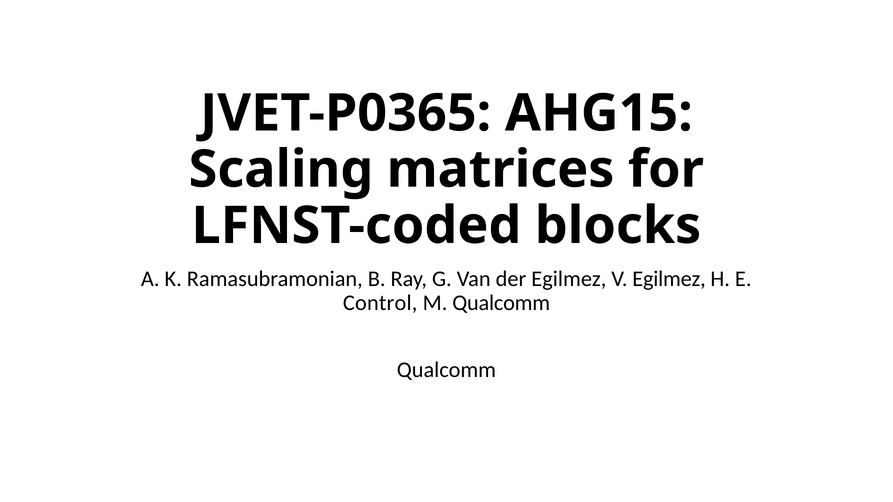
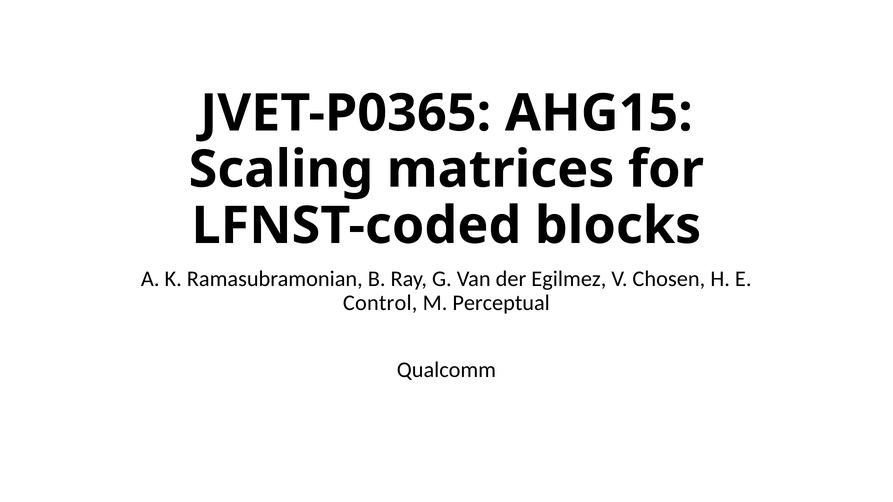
V Egilmez: Egilmez -> Chosen
M Qualcomm: Qualcomm -> Perceptual
